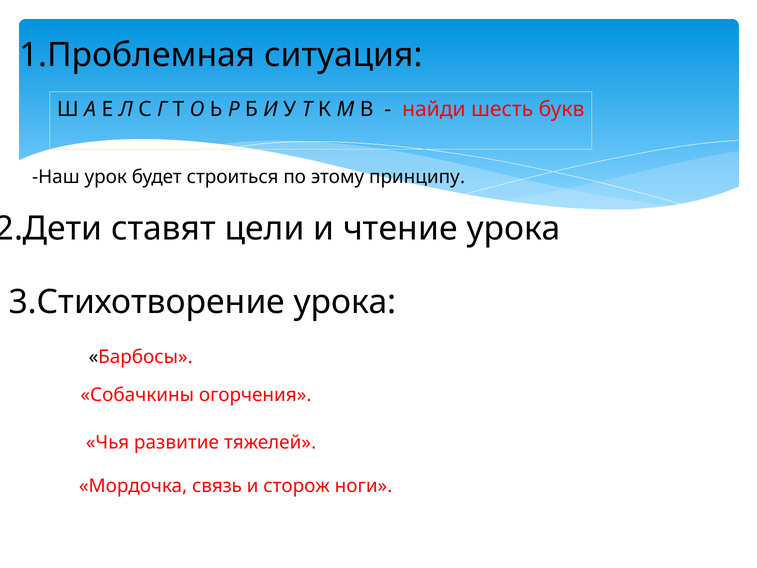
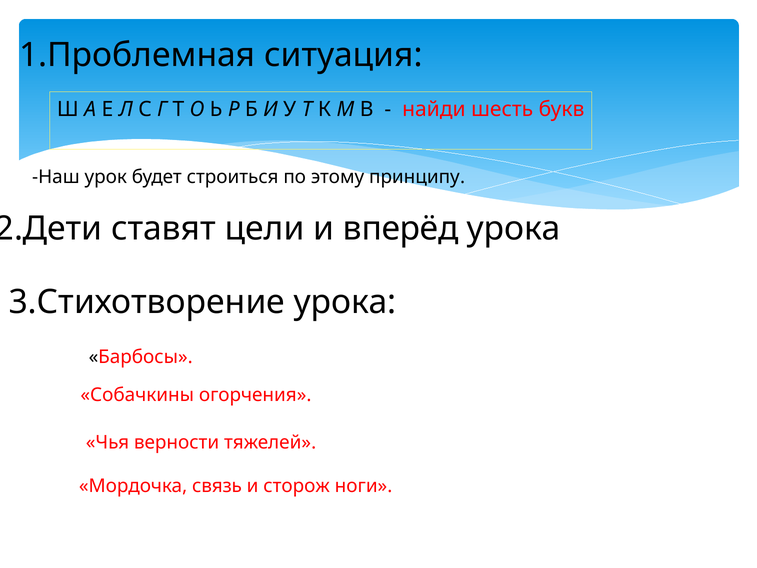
чтение: чтение -> вперёд
развитие: развитие -> верности
